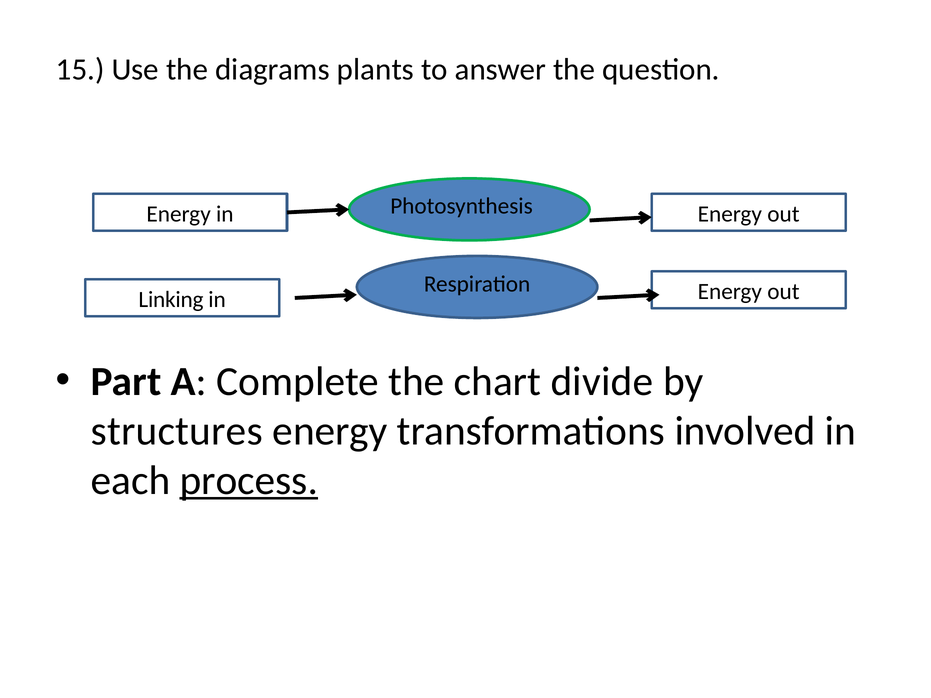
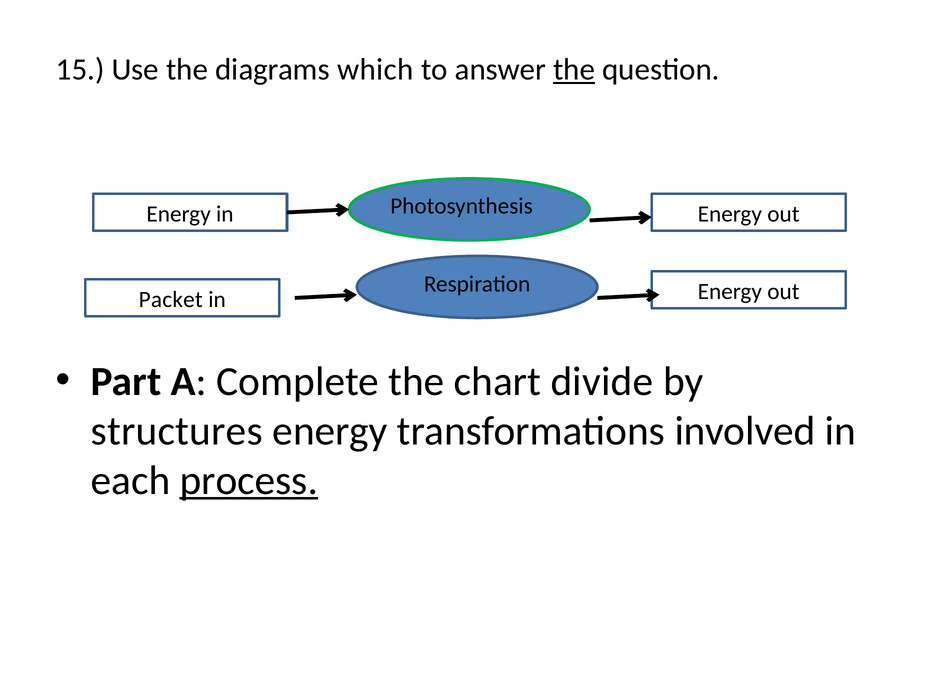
plants: plants -> which
the at (574, 70) underline: none -> present
Linking: Linking -> Packet
